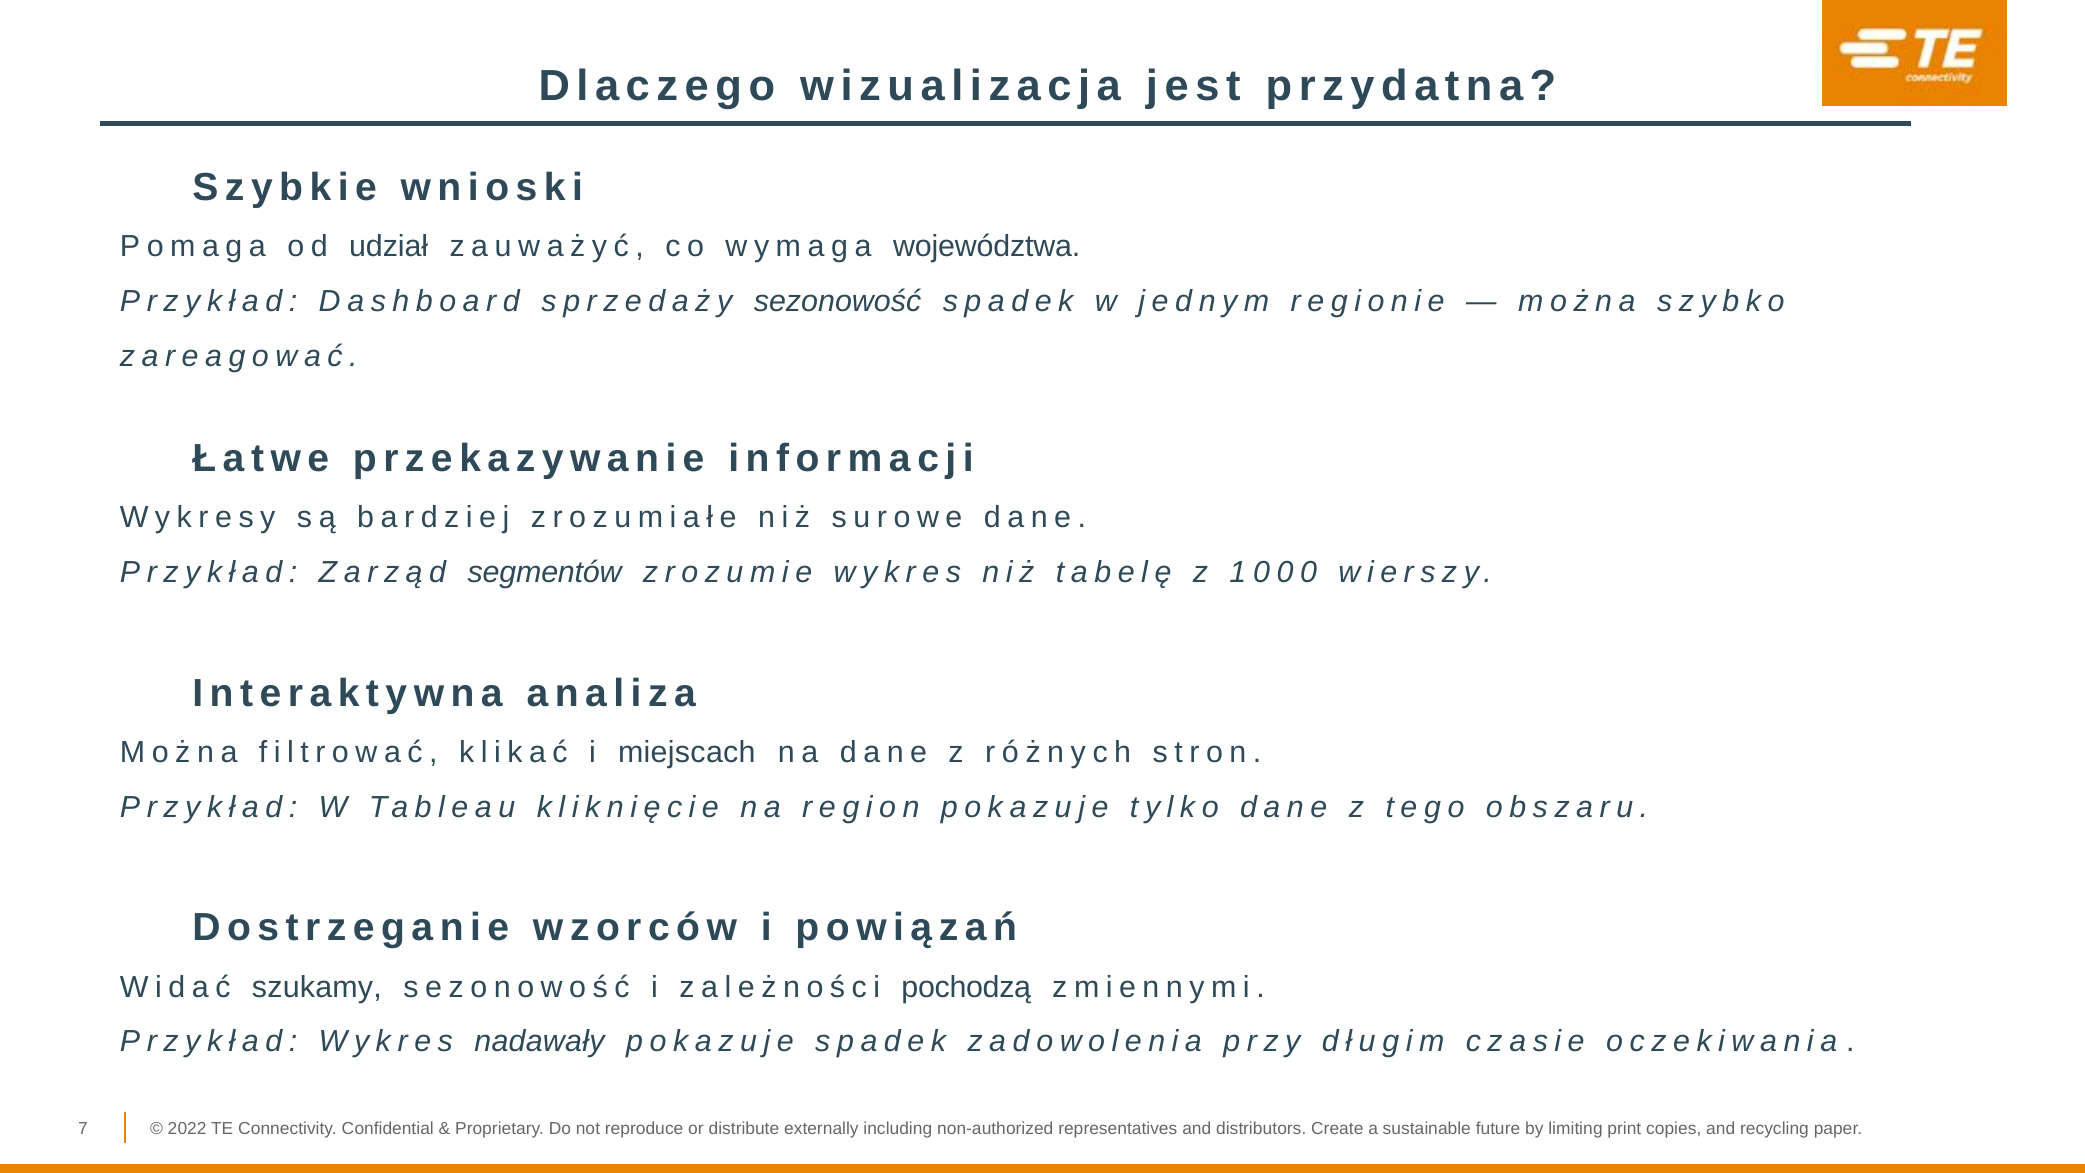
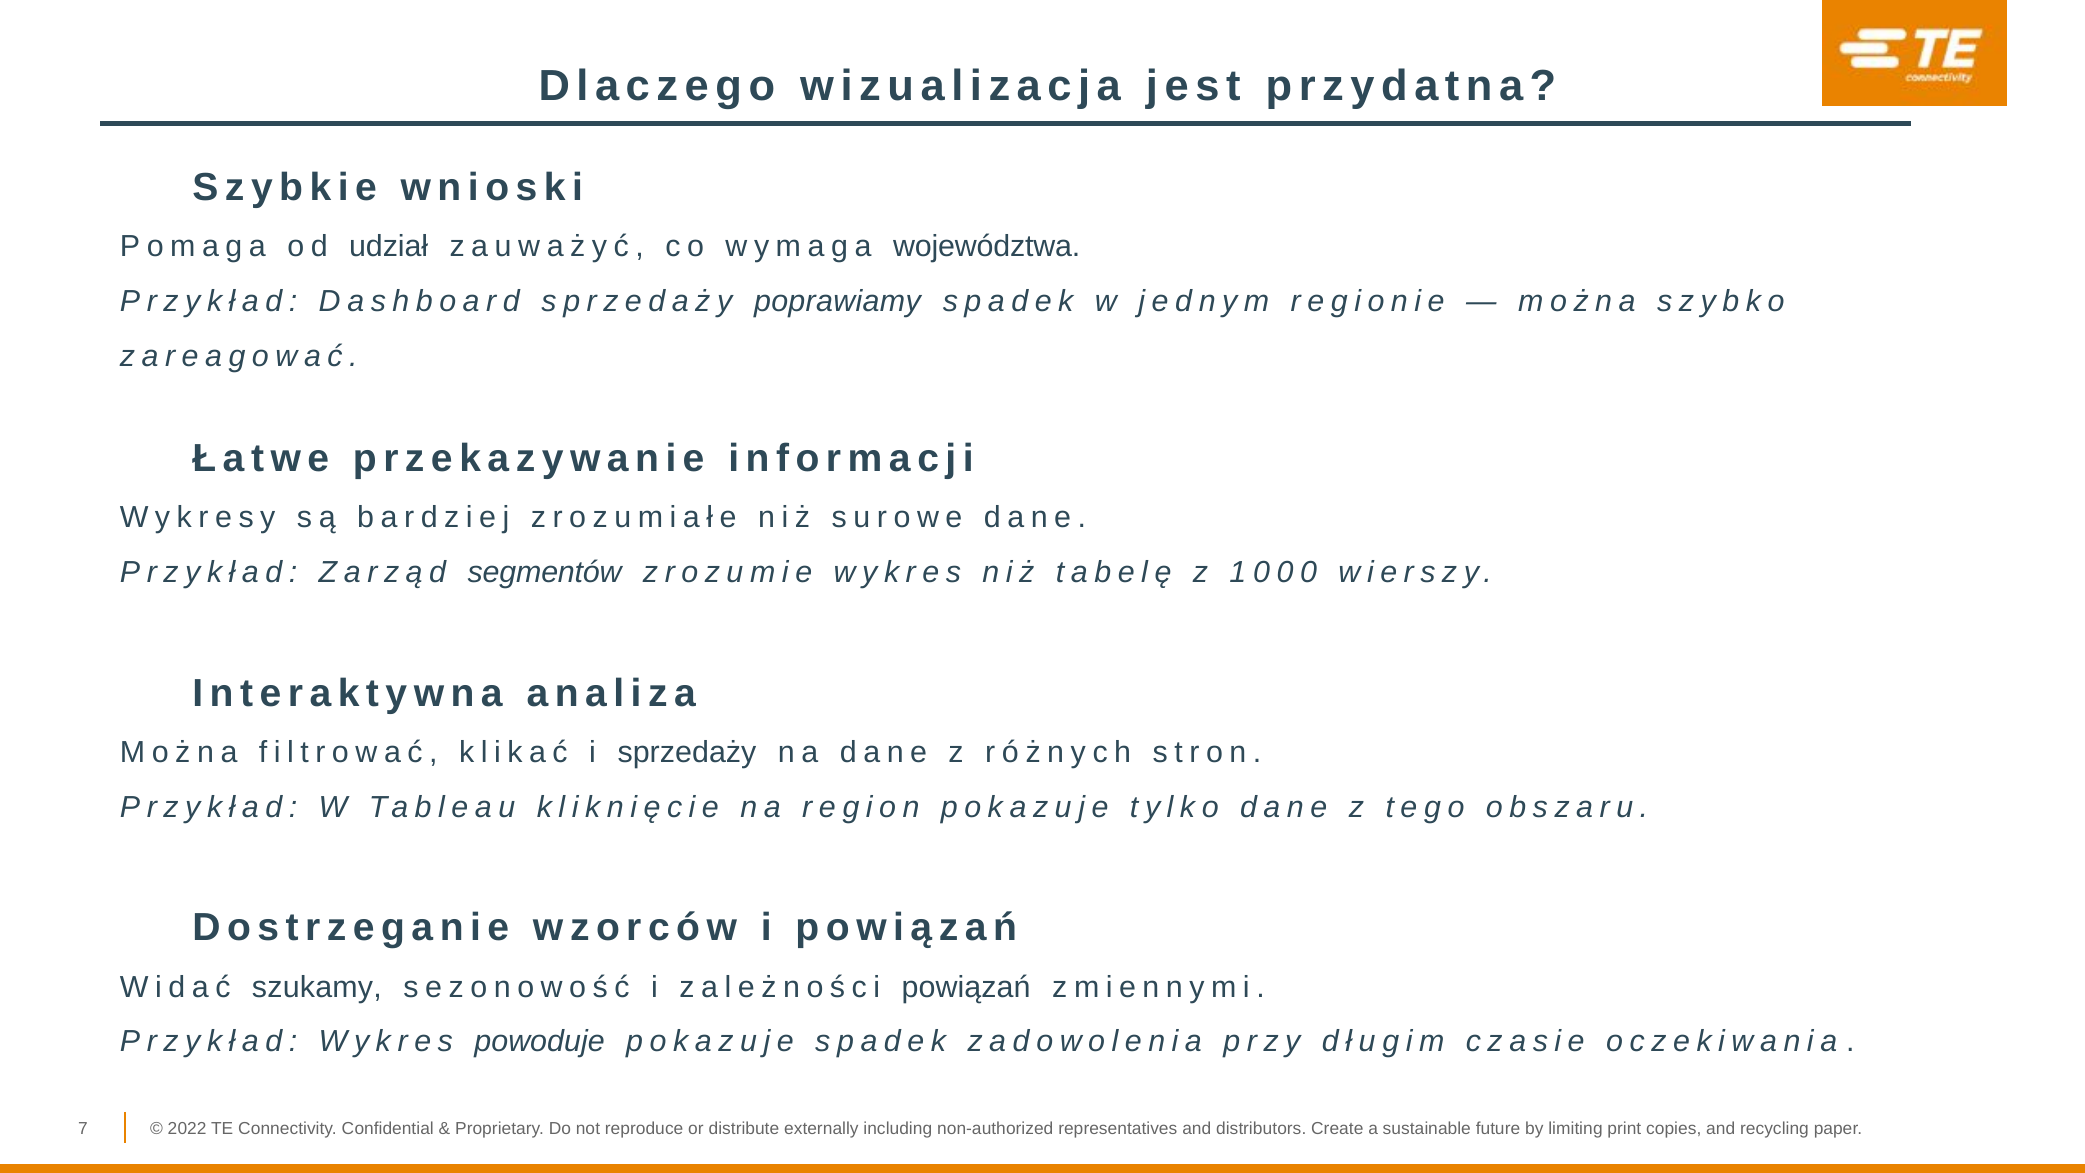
sprzedaży sezonowość: sezonowość -> poprawiamy
i miejscach: miejscach -> sprzedaży
zależności pochodzą: pochodzą -> powiązań
nadawały: nadawały -> powoduje
